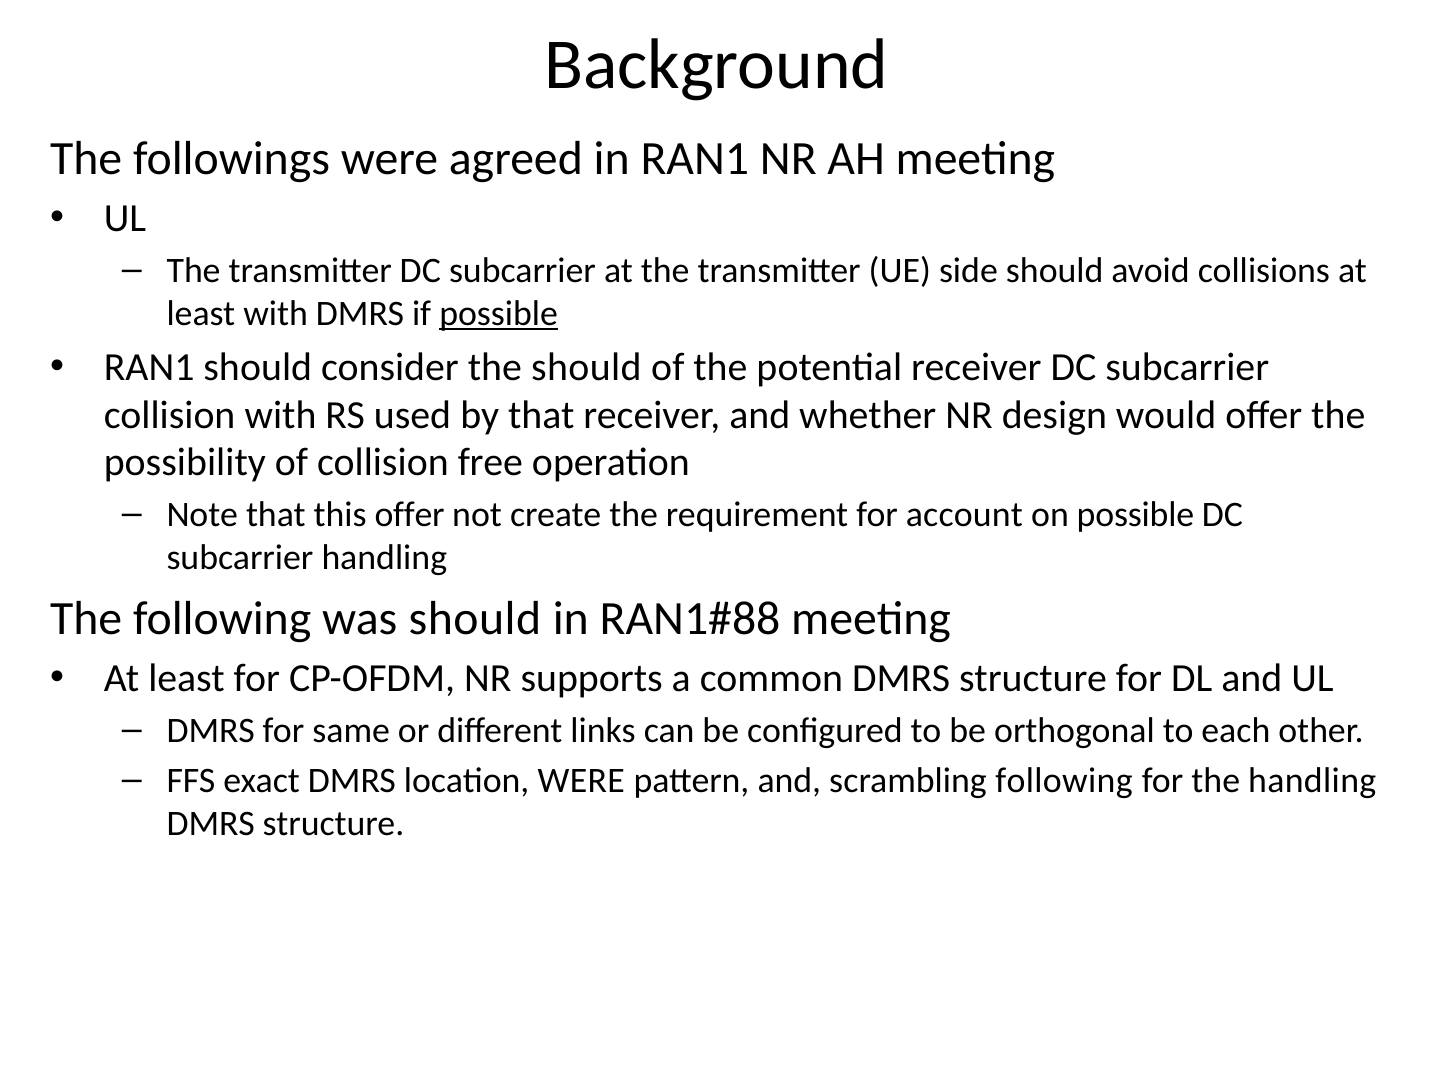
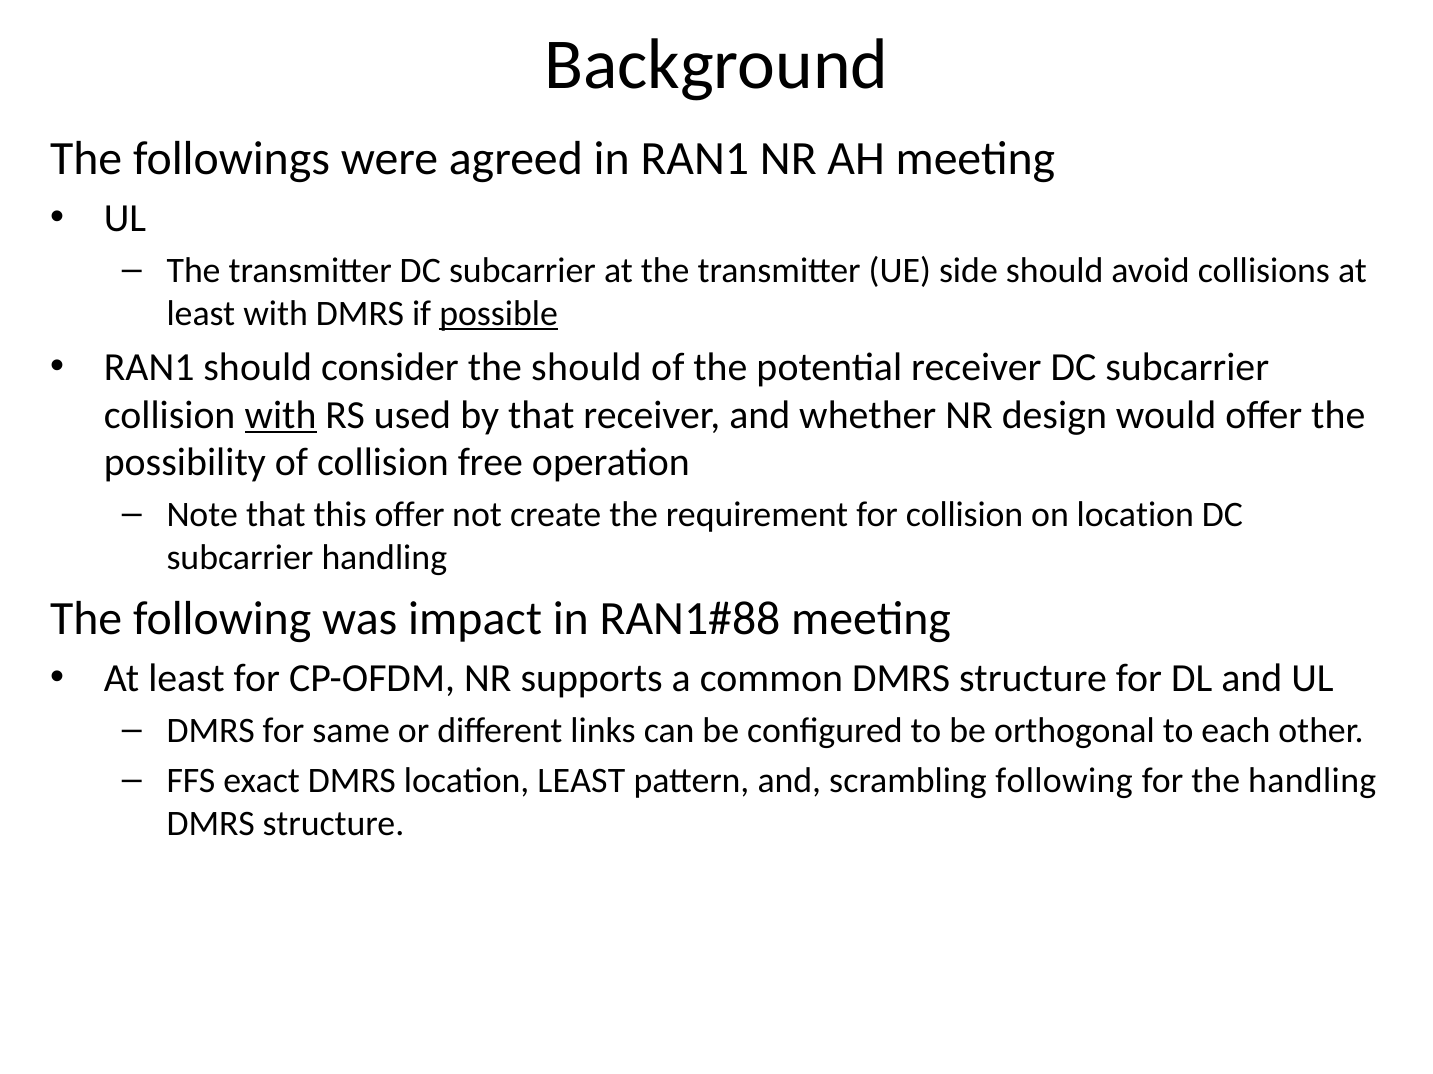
with at (280, 415) underline: none -> present
for account: account -> collision
on possible: possible -> location
was should: should -> impact
location WERE: WERE -> LEAST
